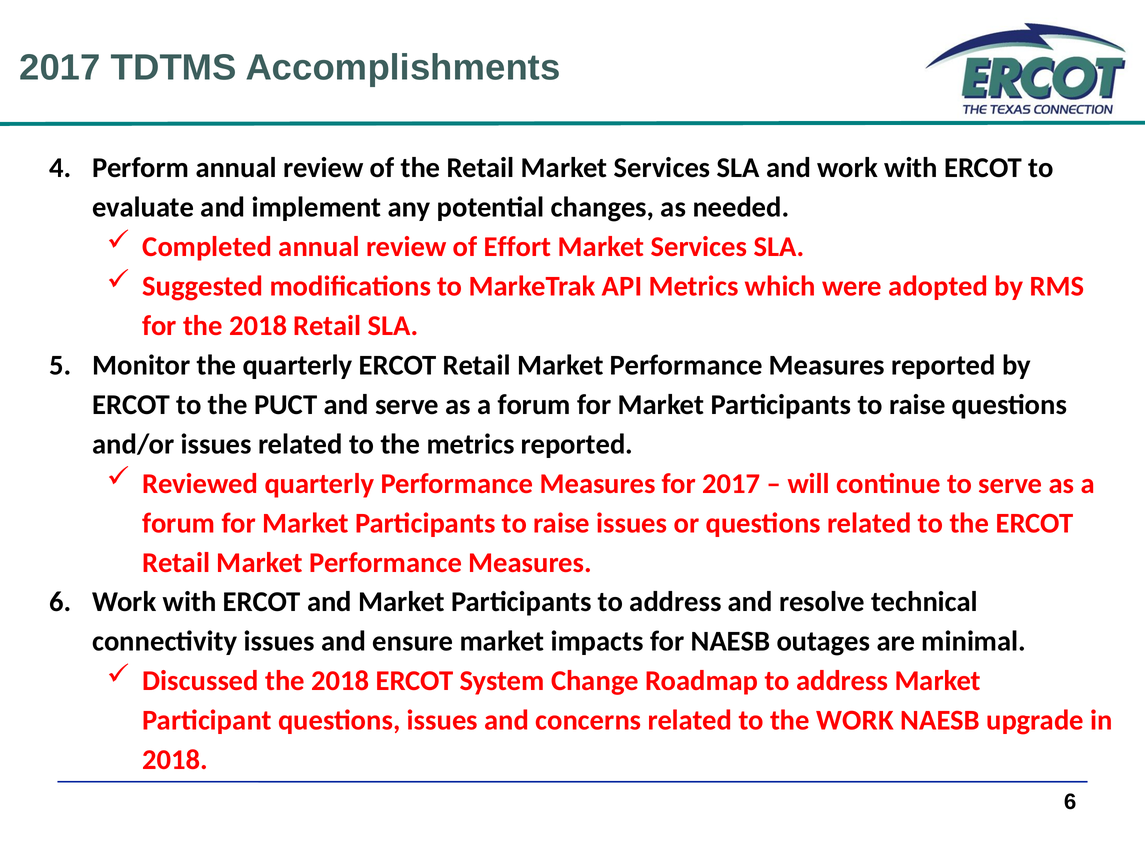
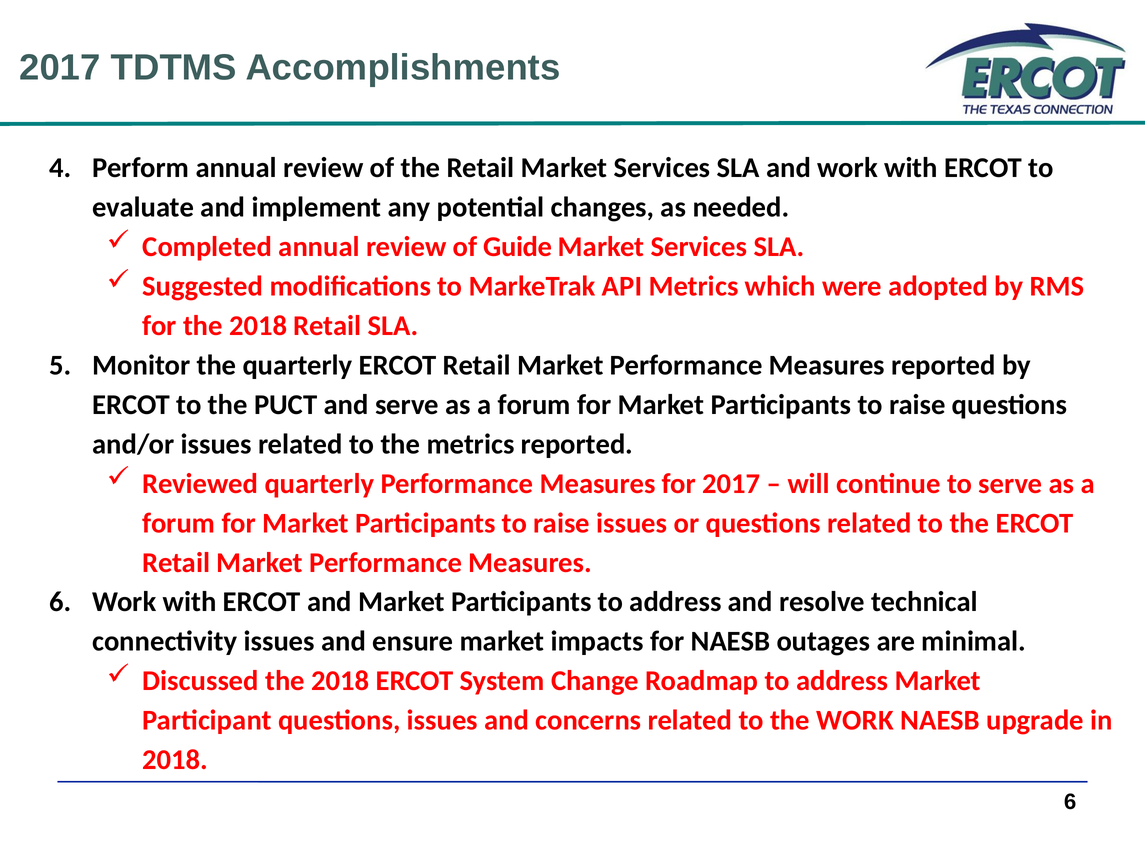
Effort: Effort -> Guide
